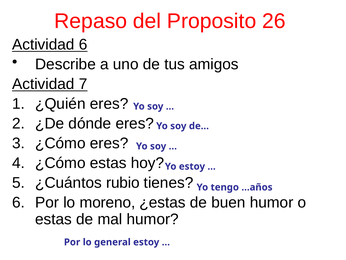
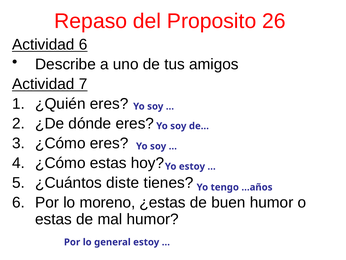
rubio: rubio -> diste
